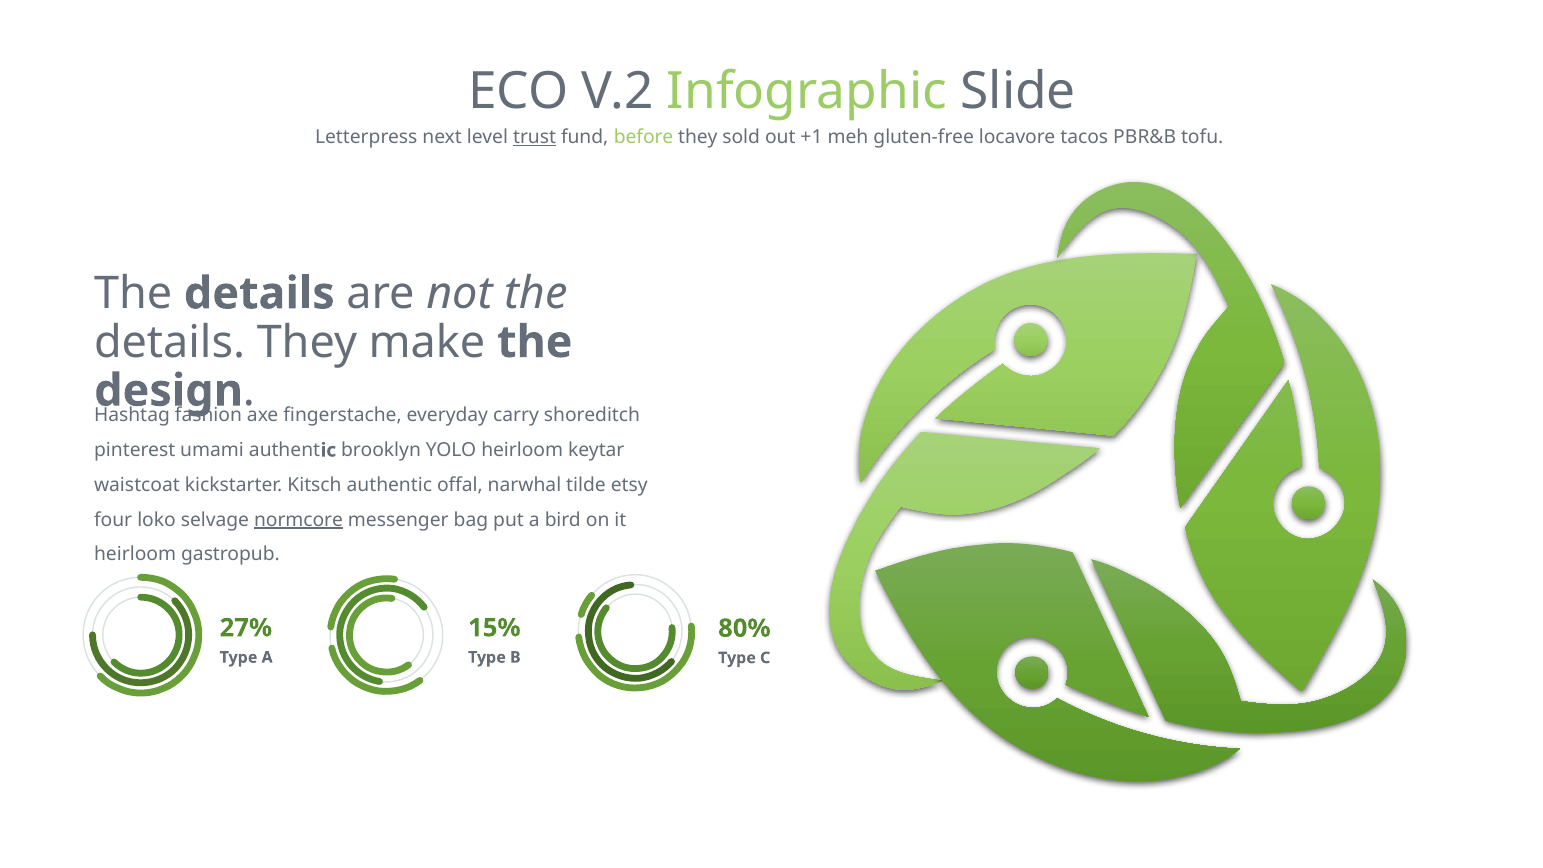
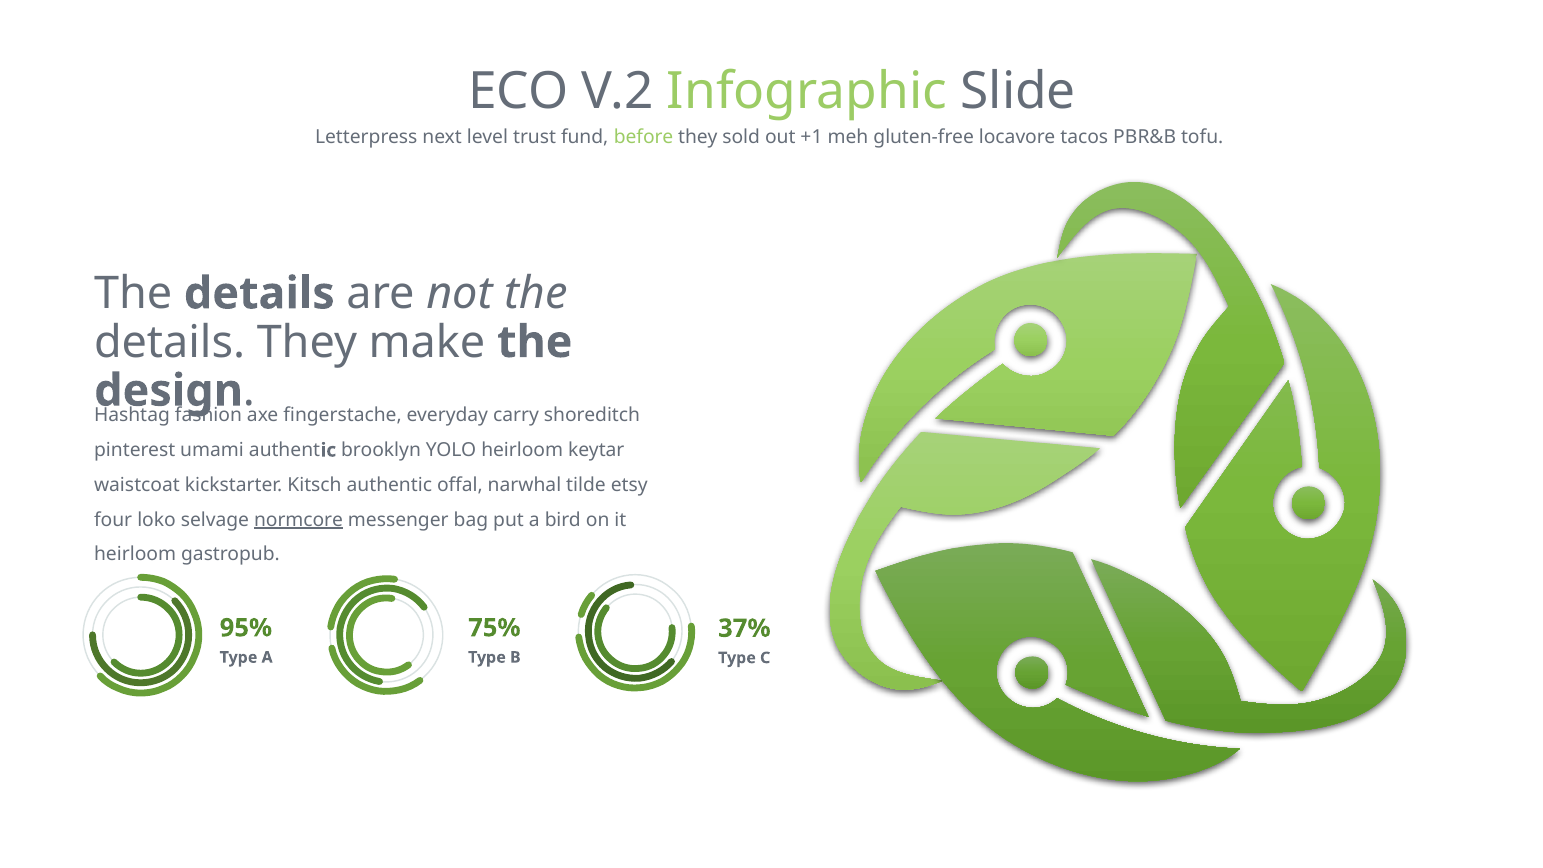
trust underline: present -> none
27%: 27% -> 95%
15%: 15% -> 75%
80%: 80% -> 37%
